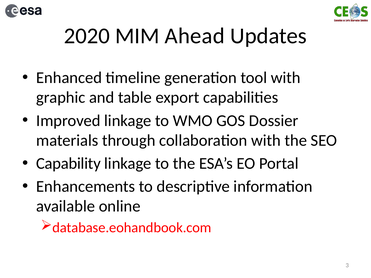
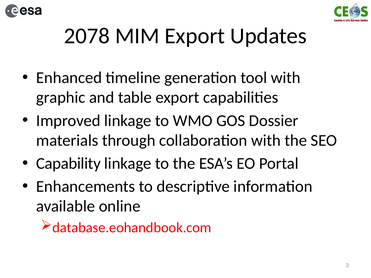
2020: 2020 -> 2078
MIM Ahead: Ahead -> Export
